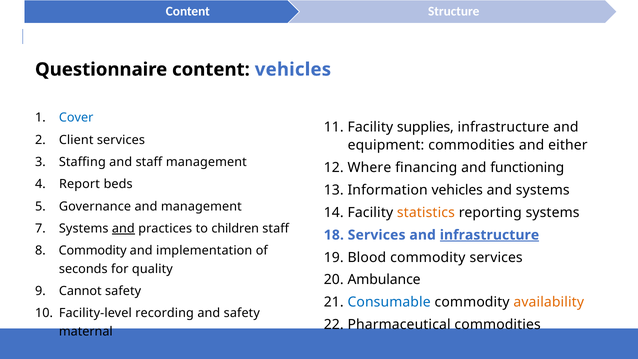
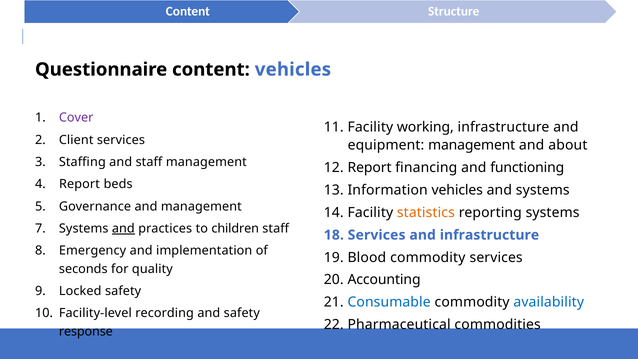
Cover colour: blue -> purple
supplies: supplies -> working
equipment commodities: commodities -> management
either: either -> about
12 Where: Where -> Report
infrastructure at (489, 235) underline: present -> none
Commodity at (93, 251): Commodity -> Emergency
Ambulance: Ambulance -> Accounting
Cannot: Cannot -> Locked
availability colour: orange -> blue
maternal: maternal -> response
